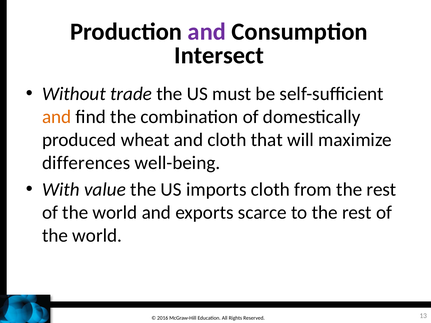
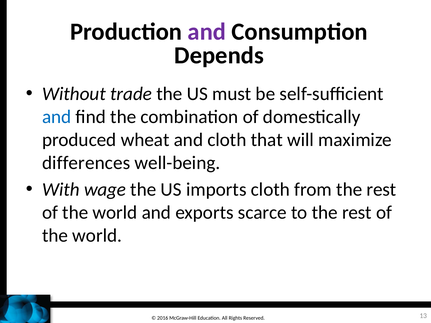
Intersect: Intersect -> Depends
and at (57, 117) colour: orange -> blue
value: value -> wage
